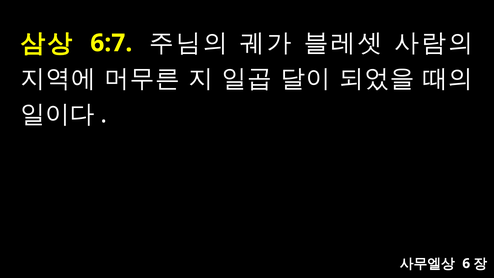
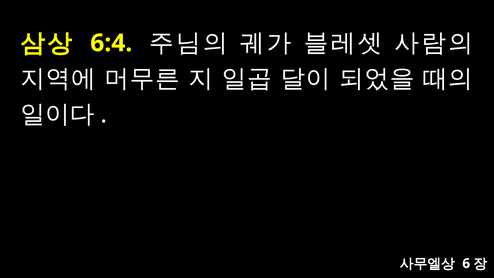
6:7: 6:7 -> 6:4
